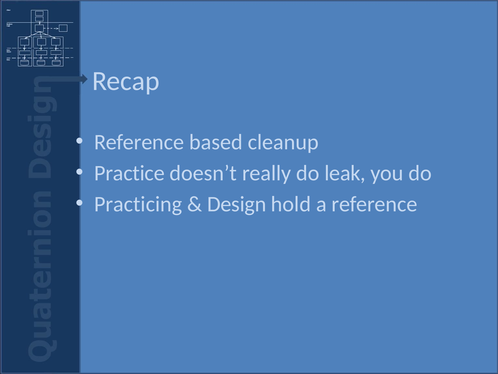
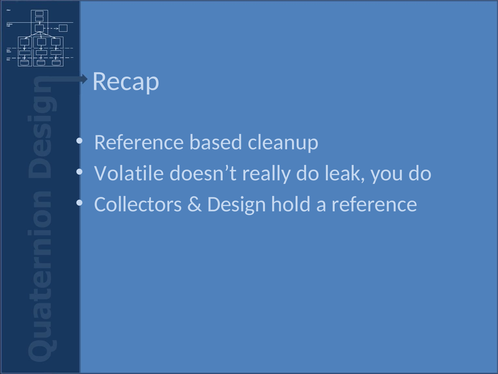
Practice: Practice -> Volatile
Practicing: Practicing -> Collectors
